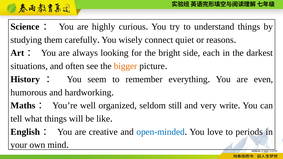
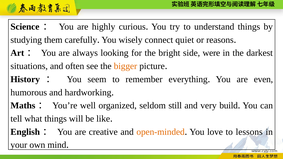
each: each -> were
write: write -> build
open-minded colour: blue -> orange
periods: periods -> lessons
